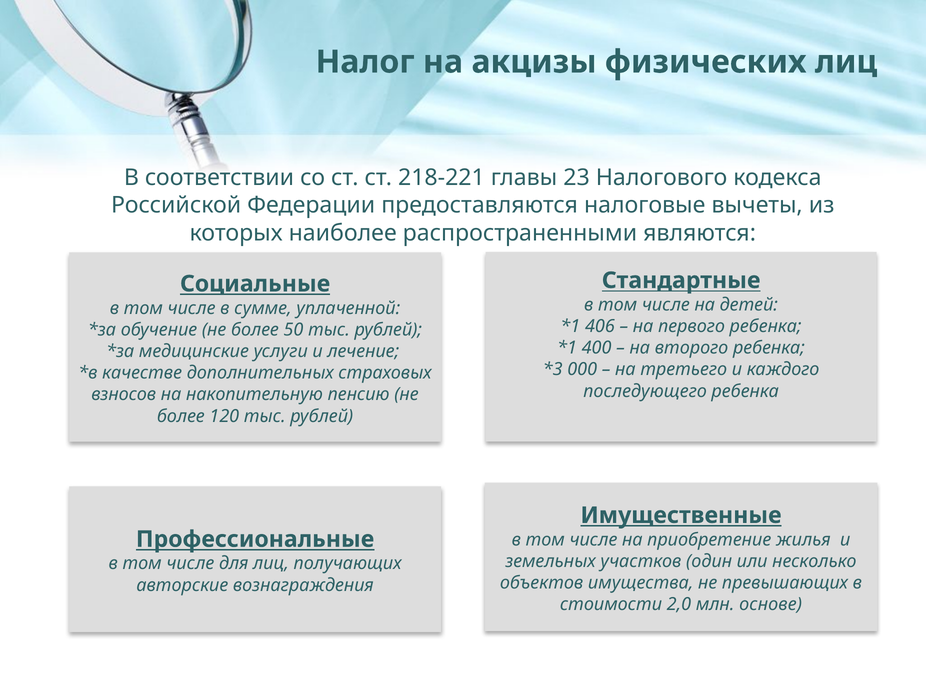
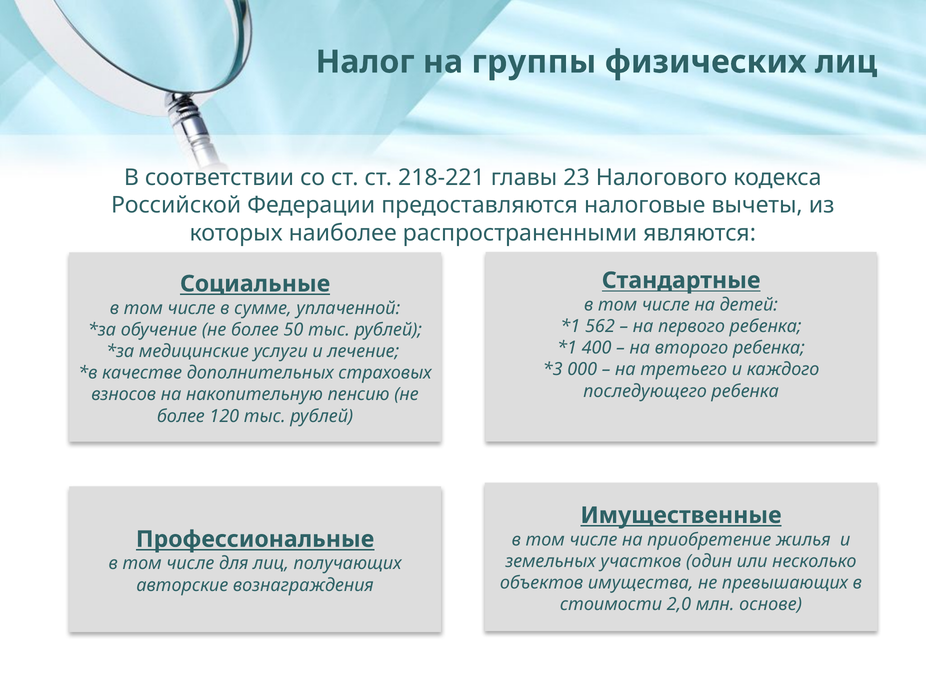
акцизы: акцизы -> группы
406: 406 -> 562
